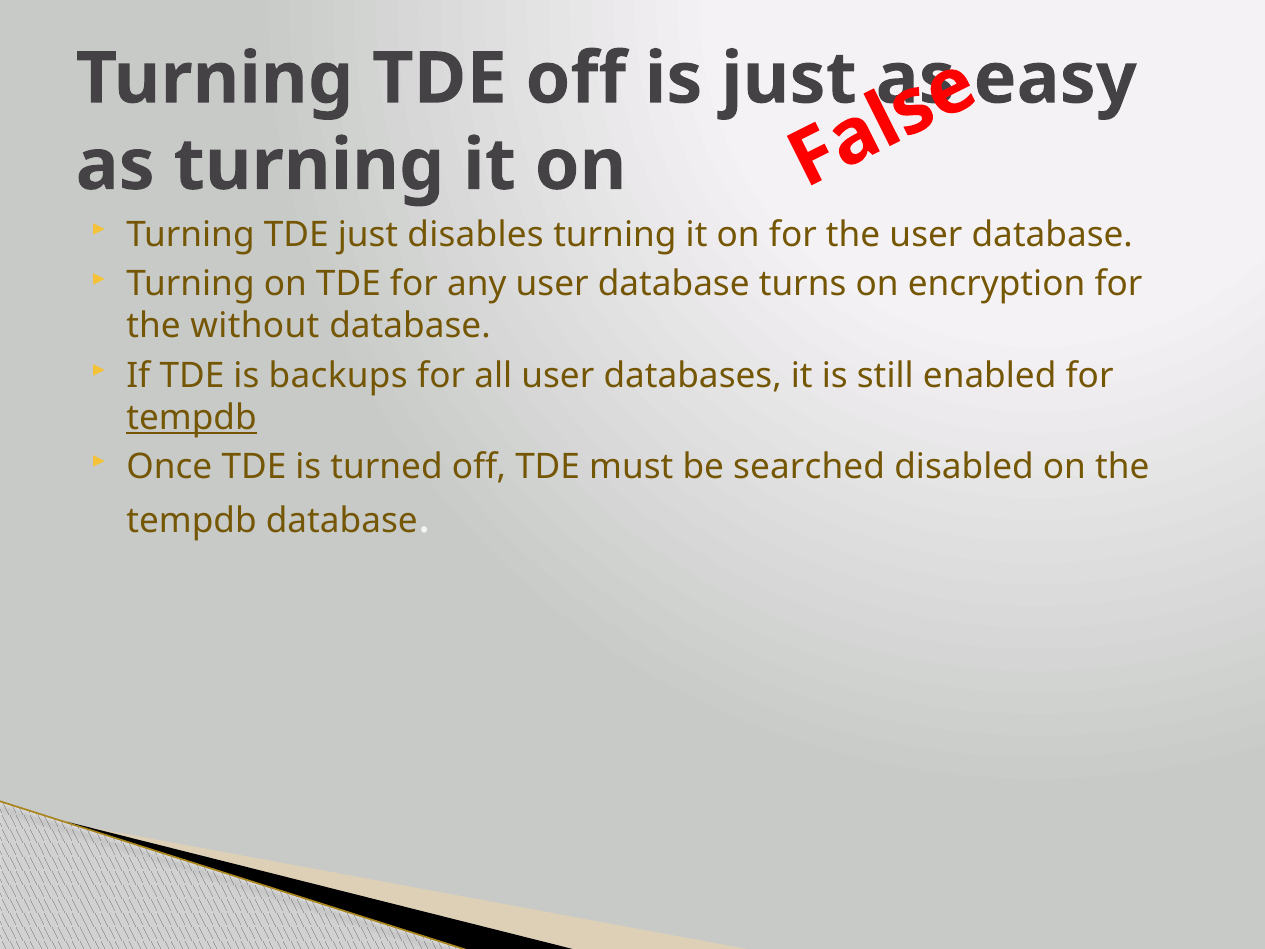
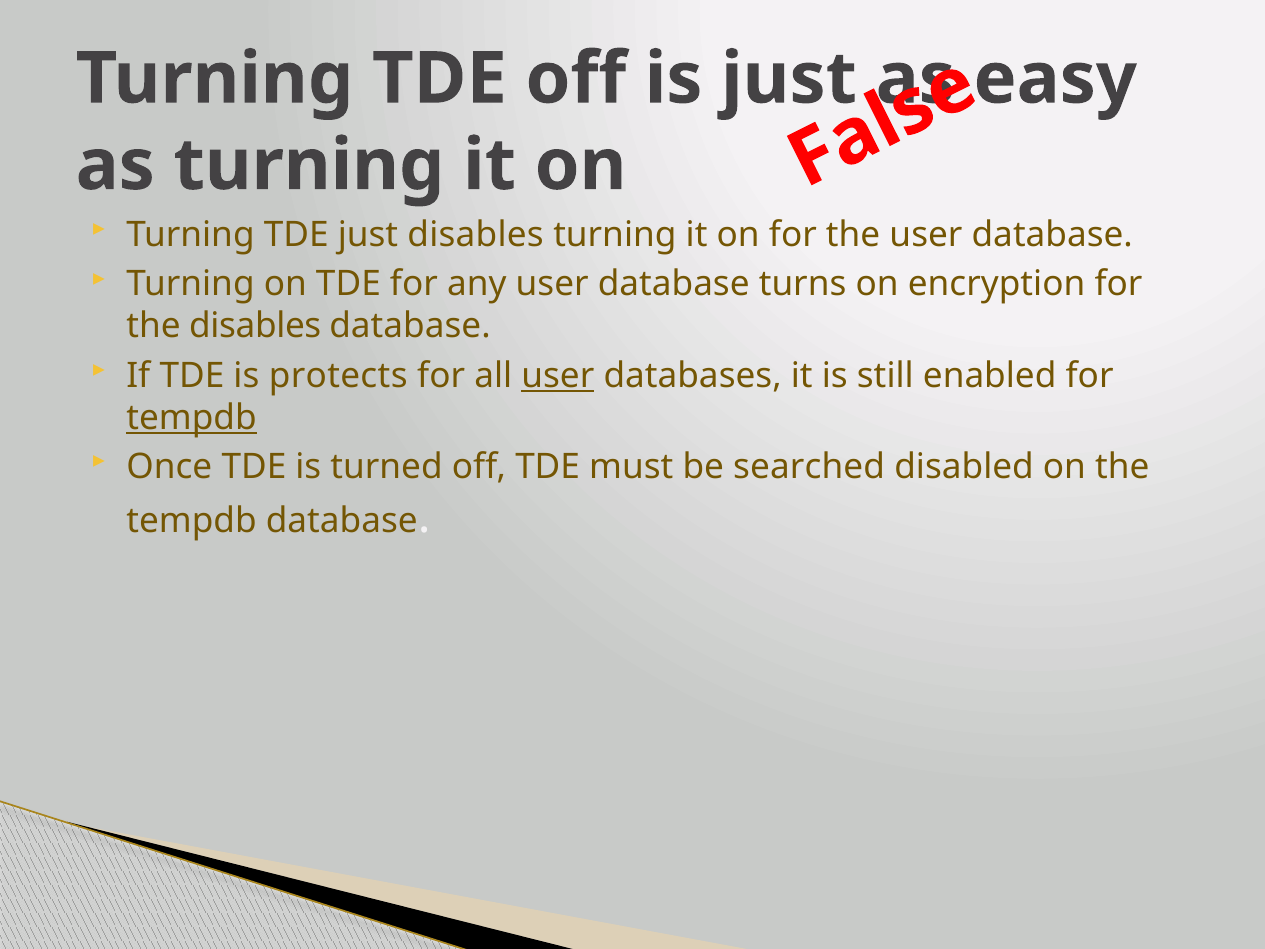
the without: without -> disables
backups: backups -> protects
user at (558, 375) underline: none -> present
